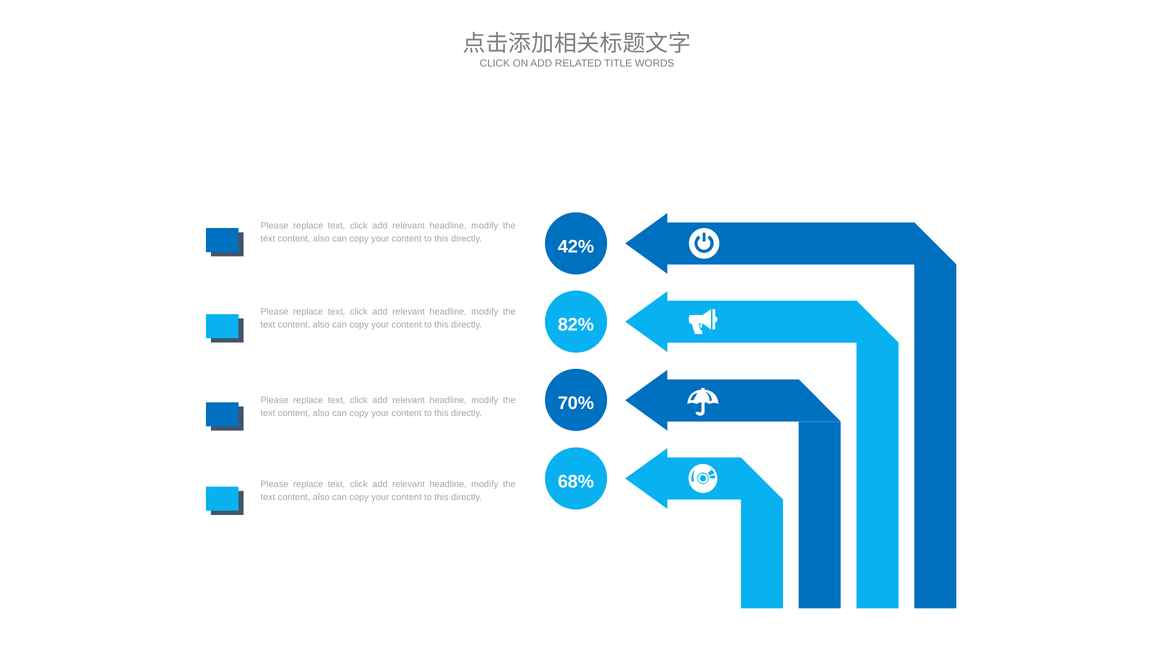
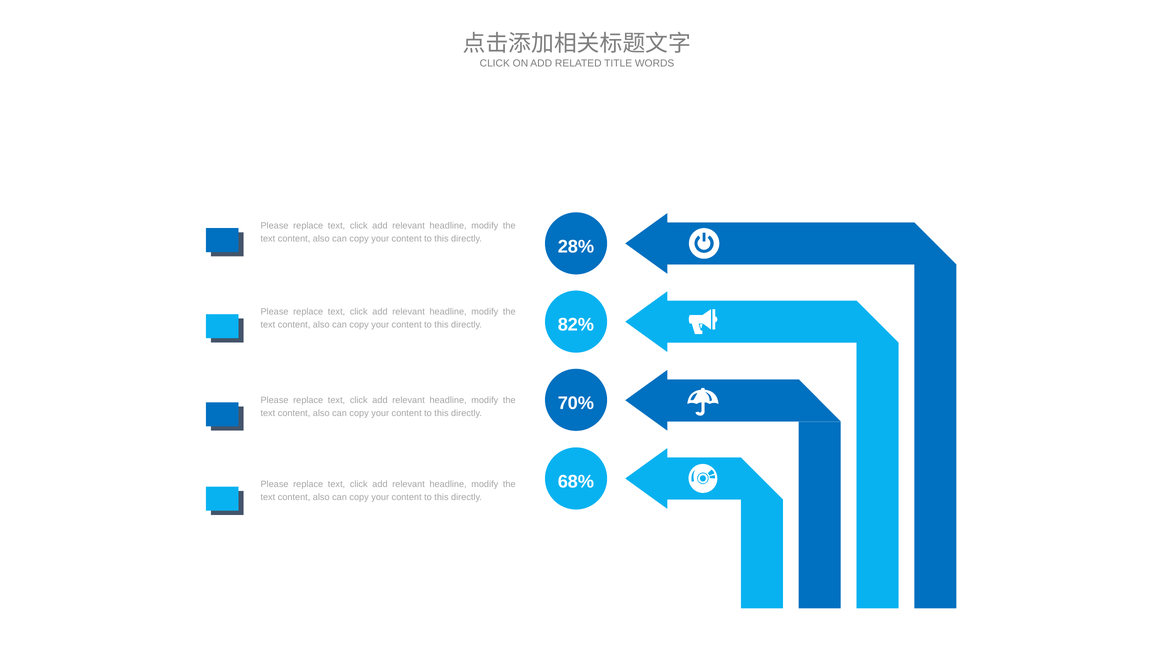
42%: 42% -> 28%
